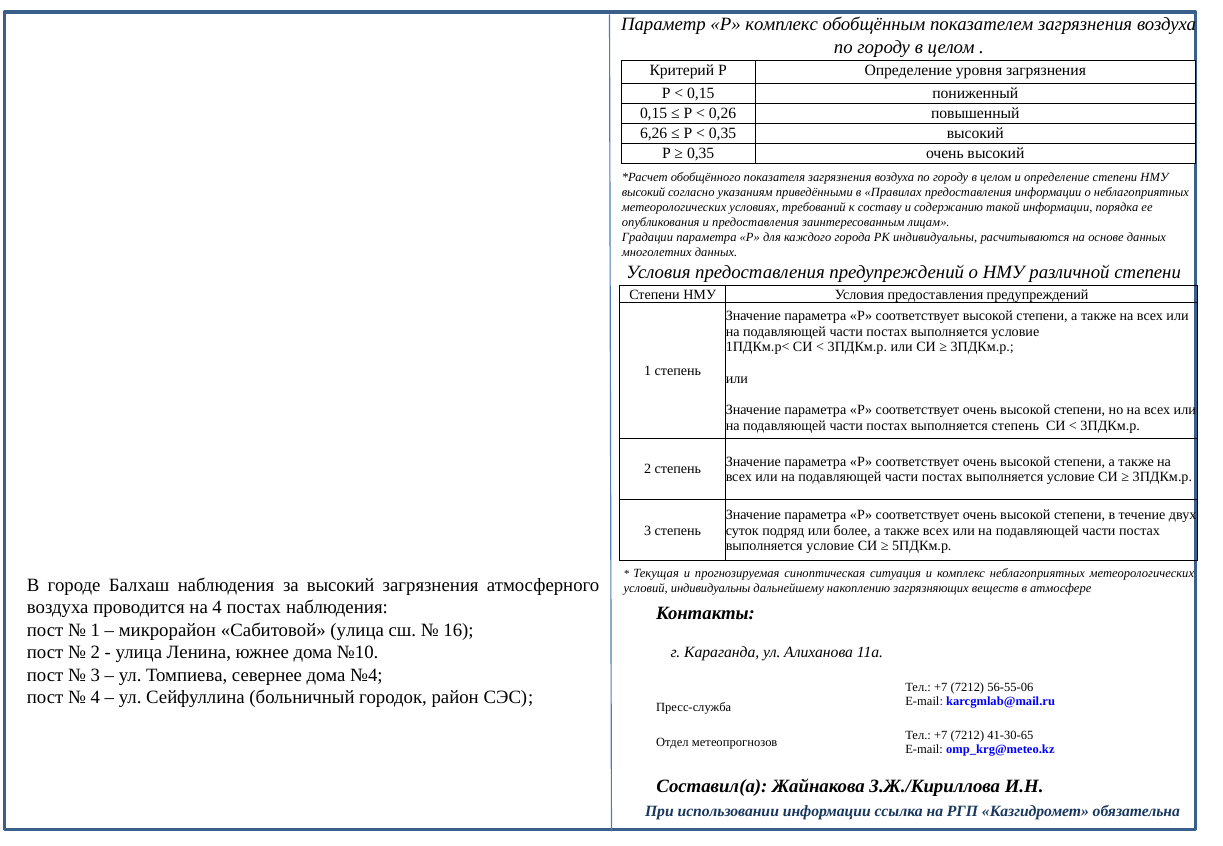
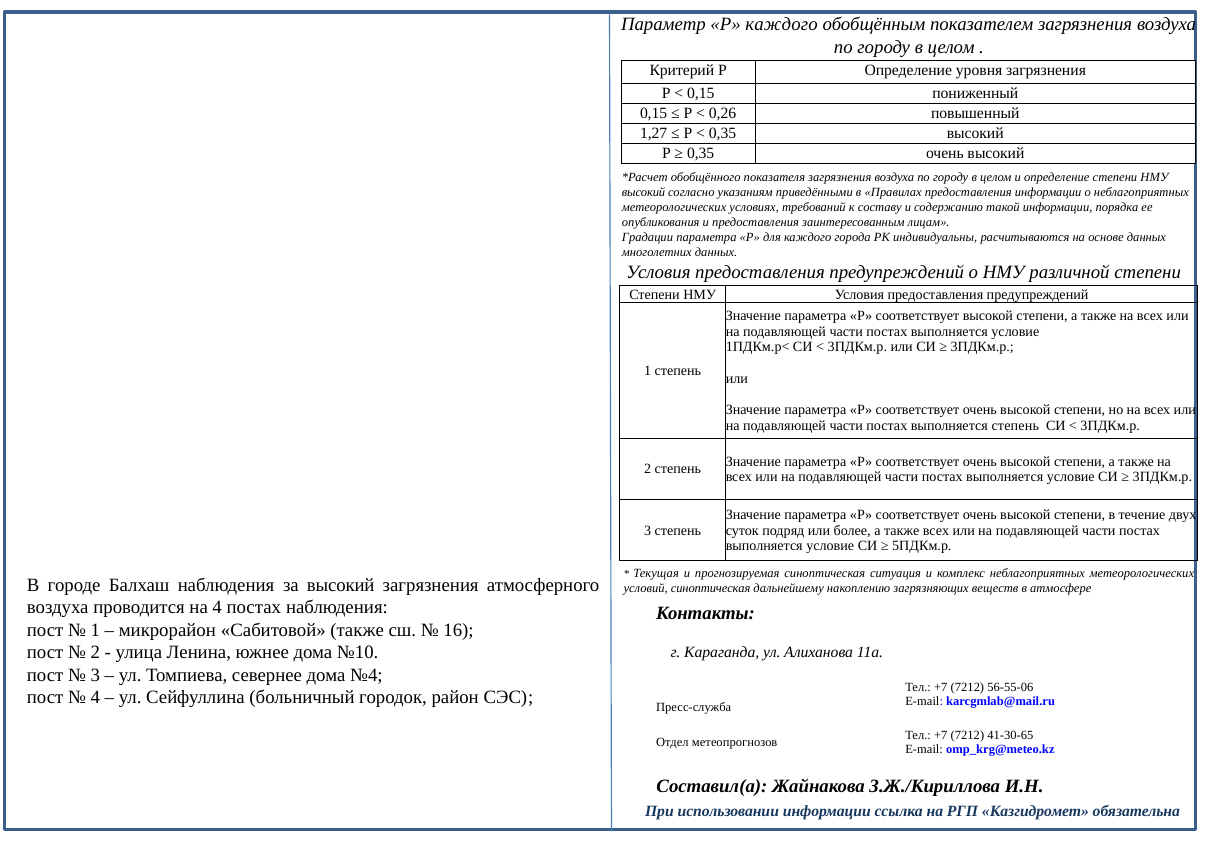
Р комплекс: комплекс -> каждого
6,26: 6,26 -> 1,27
условий индивидуальны: индивидуальны -> синоптическая
Сабитовой улица: улица -> также
